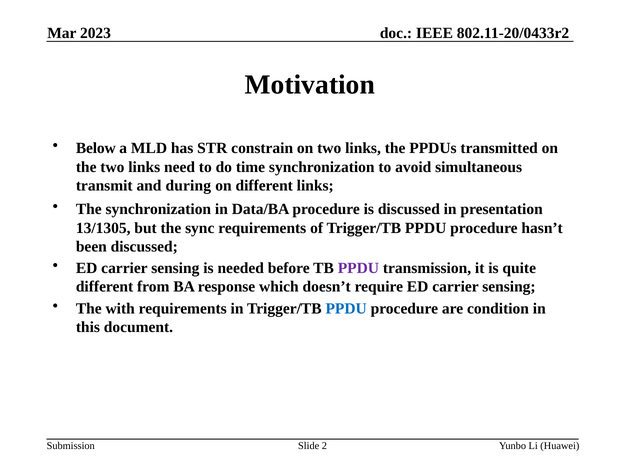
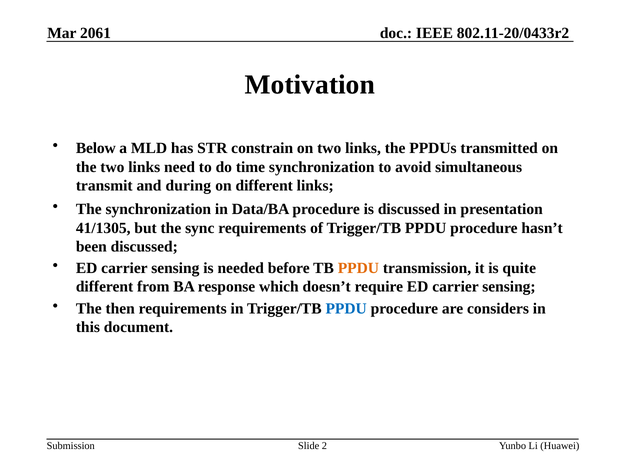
2023: 2023 -> 2061
13/1305: 13/1305 -> 41/1305
PPDU at (358, 268) colour: purple -> orange
with: with -> then
condition: condition -> considers
